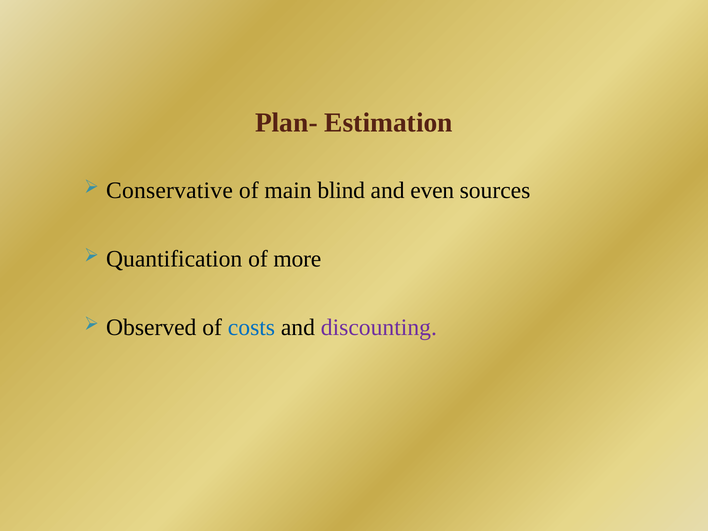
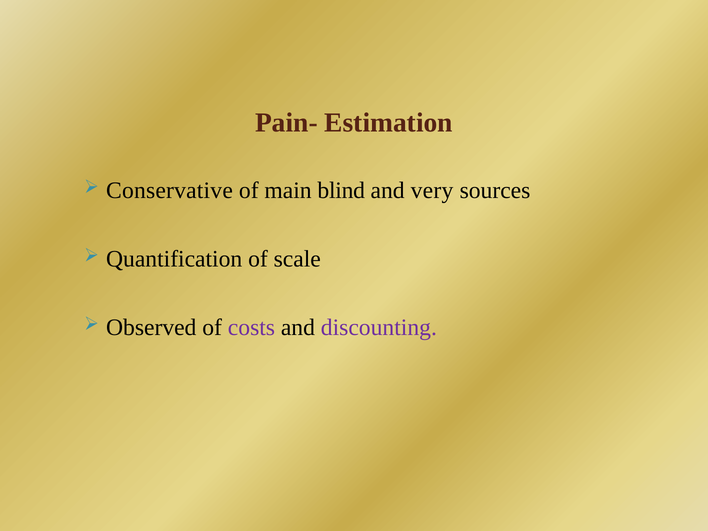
Plan-: Plan- -> Pain-
even: even -> very
more: more -> scale
costs colour: blue -> purple
